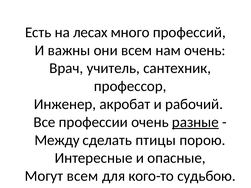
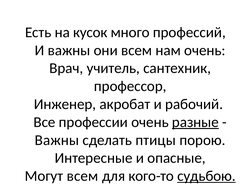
лесах: лесах -> кусок
Между at (57, 140): Между -> Важны
судьбою underline: none -> present
